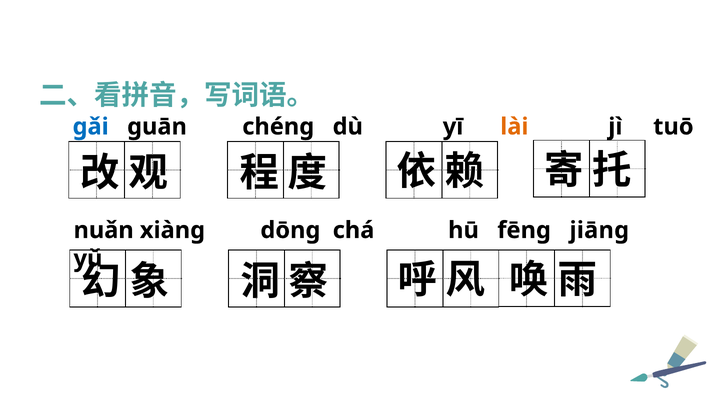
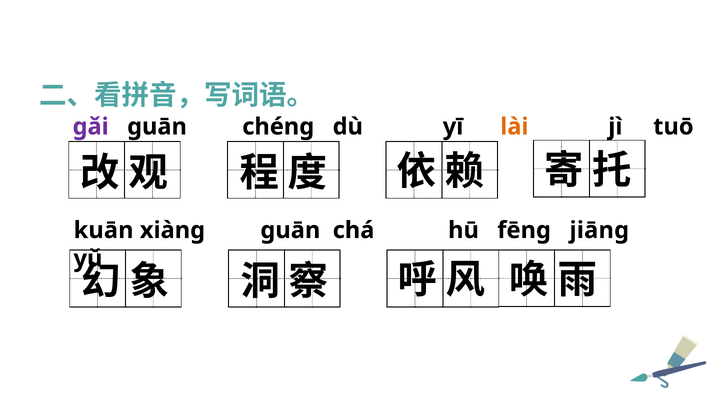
gǎi colour: blue -> purple
nuǎn: nuǎn -> kuān
dōng: dōng -> ɡuān
